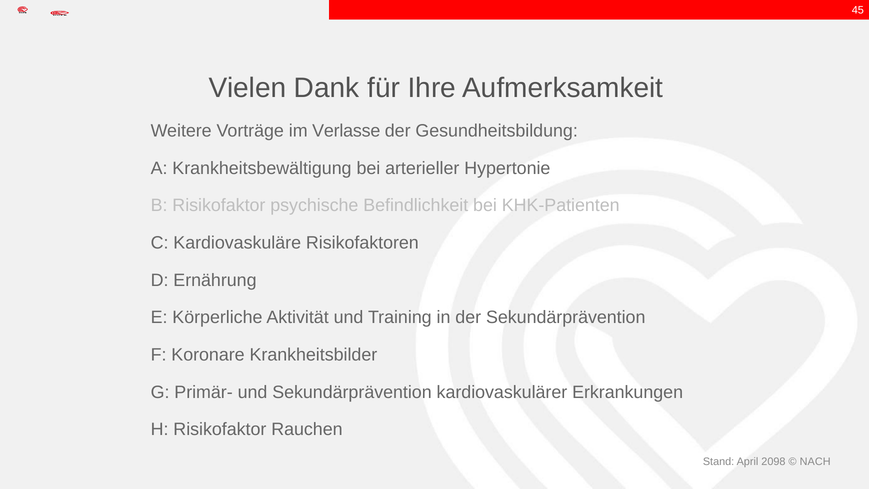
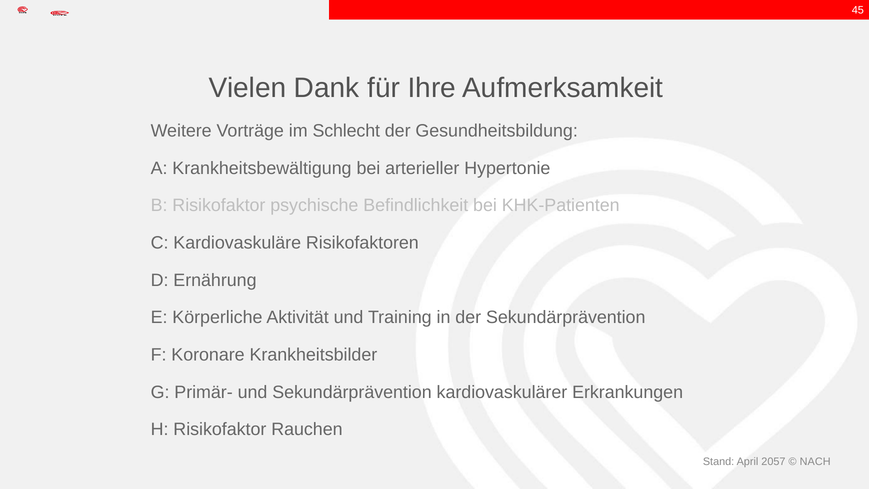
Verlasse: Verlasse -> Schlecht
2098: 2098 -> 2057
